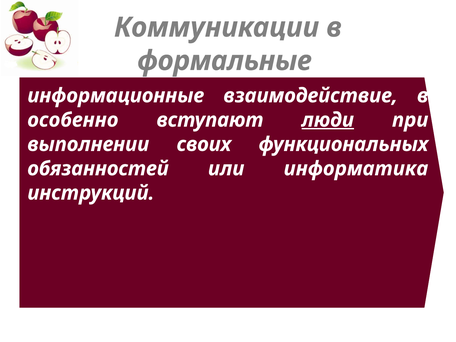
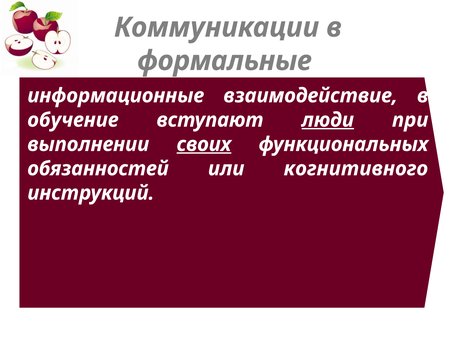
особенно: особенно -> обучение
своих underline: none -> present
информатика: информатика -> когнитивного
